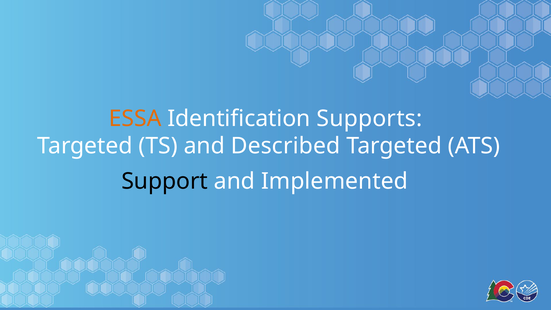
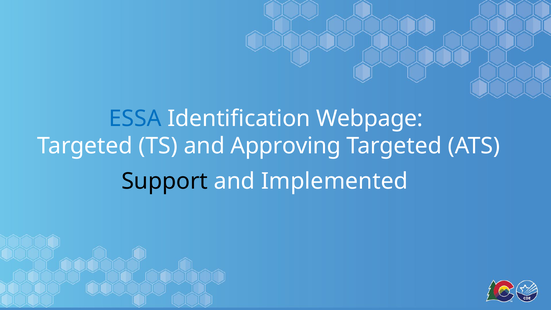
ESSA colour: orange -> blue
Supports: Supports -> Webpage
Described: Described -> Approving
